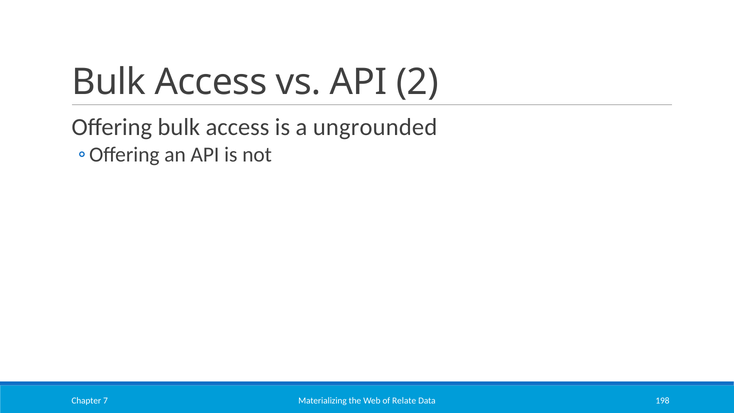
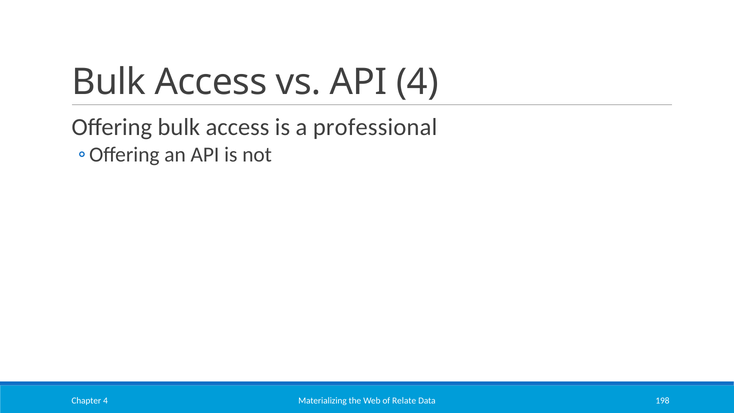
API 2: 2 -> 4
ungrounded: ungrounded -> professional
Chapter 7: 7 -> 4
